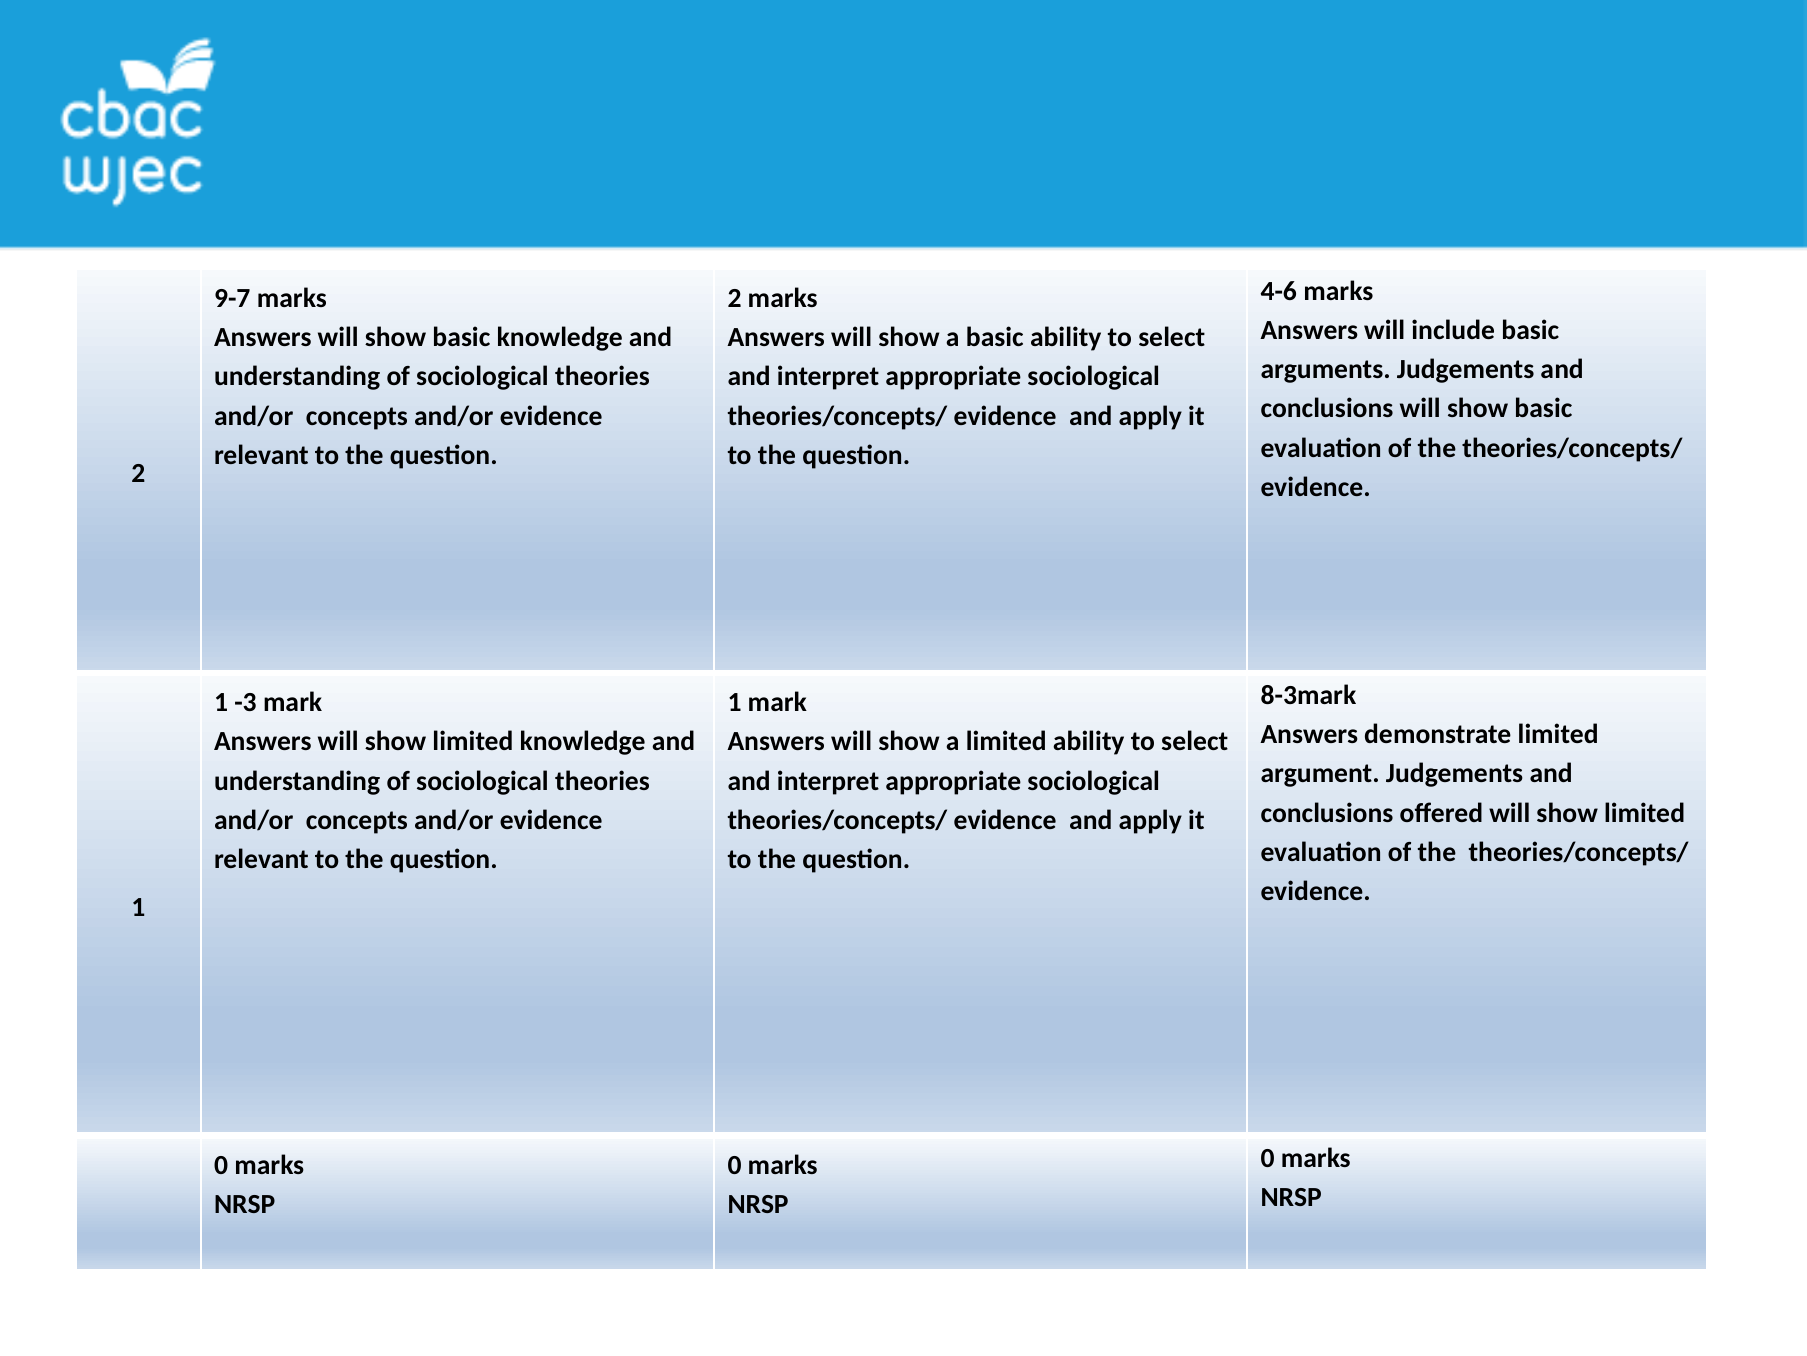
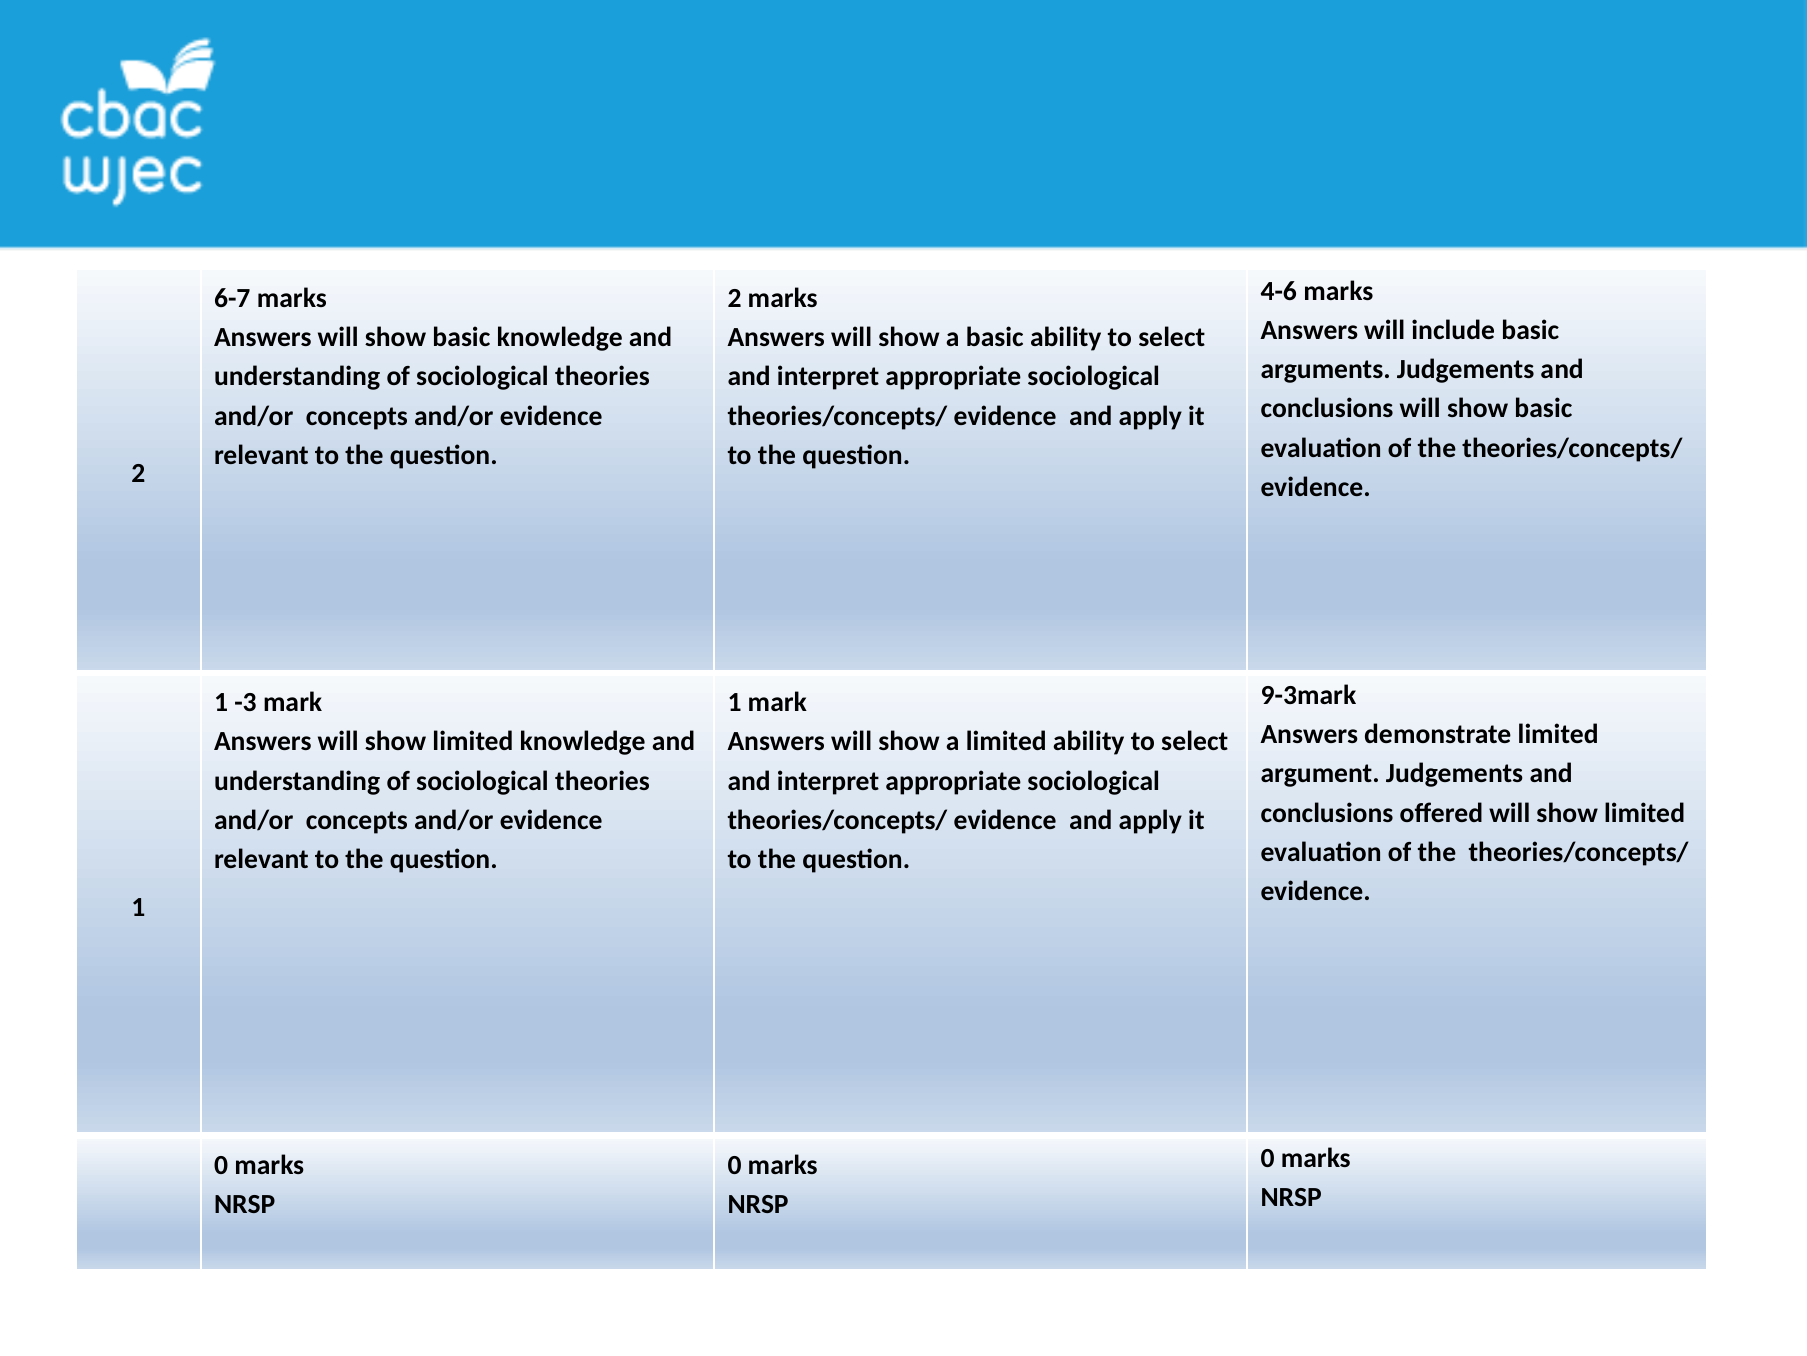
9-7: 9-7 -> 6-7
8-3mark: 8-3mark -> 9-3mark
